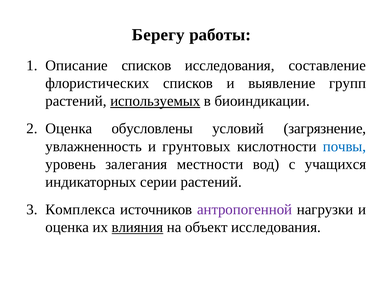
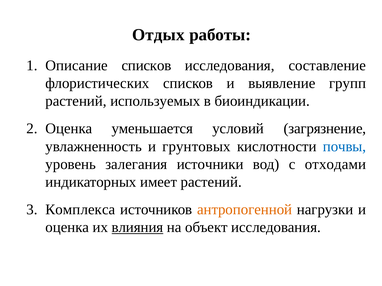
Берегу: Берегу -> Отдых
используемых underline: present -> none
обусловлены: обусловлены -> уменьшается
местности: местности -> источники
учащихся: учащихся -> отходами
серии: серии -> имеет
антропогенной colour: purple -> orange
